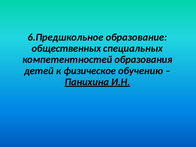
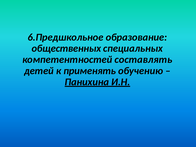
образования: образования -> составлять
физическое: физическое -> применять
